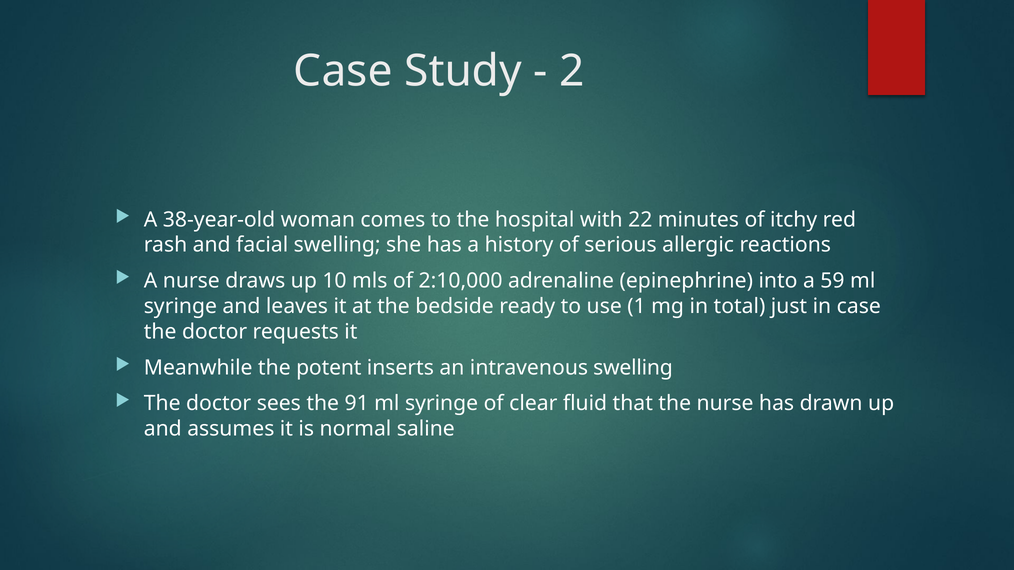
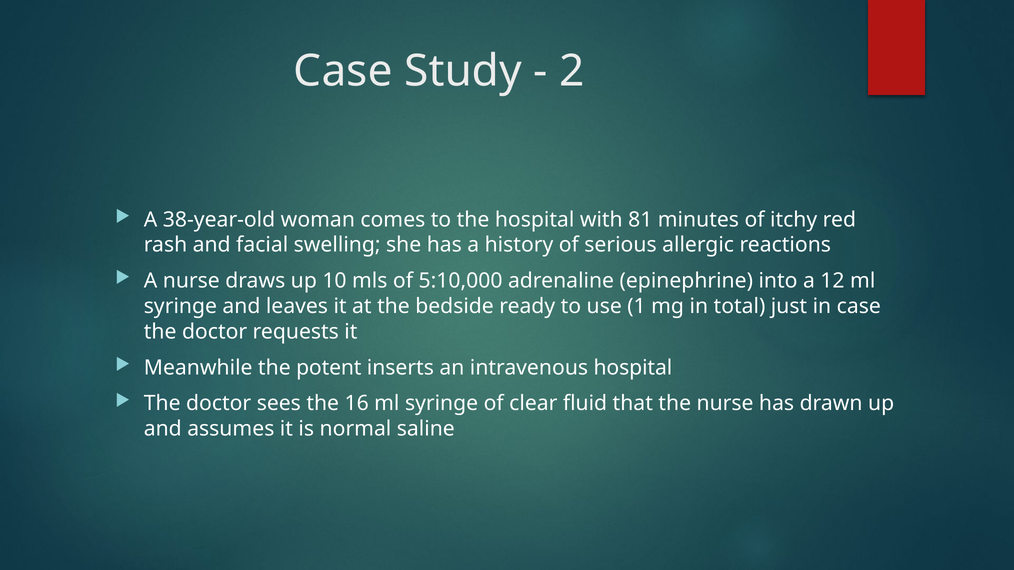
22: 22 -> 81
2:10,000: 2:10,000 -> 5:10,000
59: 59 -> 12
intravenous swelling: swelling -> hospital
91: 91 -> 16
